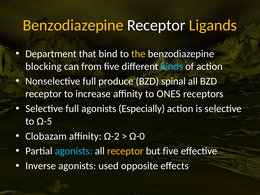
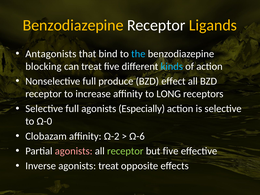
Department: Department -> Antagonists
the colour: yellow -> light blue
can from: from -> treat
spinal: spinal -> effect
ONES: ONES -> LONG
Ω-5: Ω-5 -> Ω-0
Ω-0: Ω-0 -> Ω-6
agonists at (74, 151) colour: light blue -> pink
receptor at (125, 151) colour: yellow -> light green
agonists used: used -> treat
